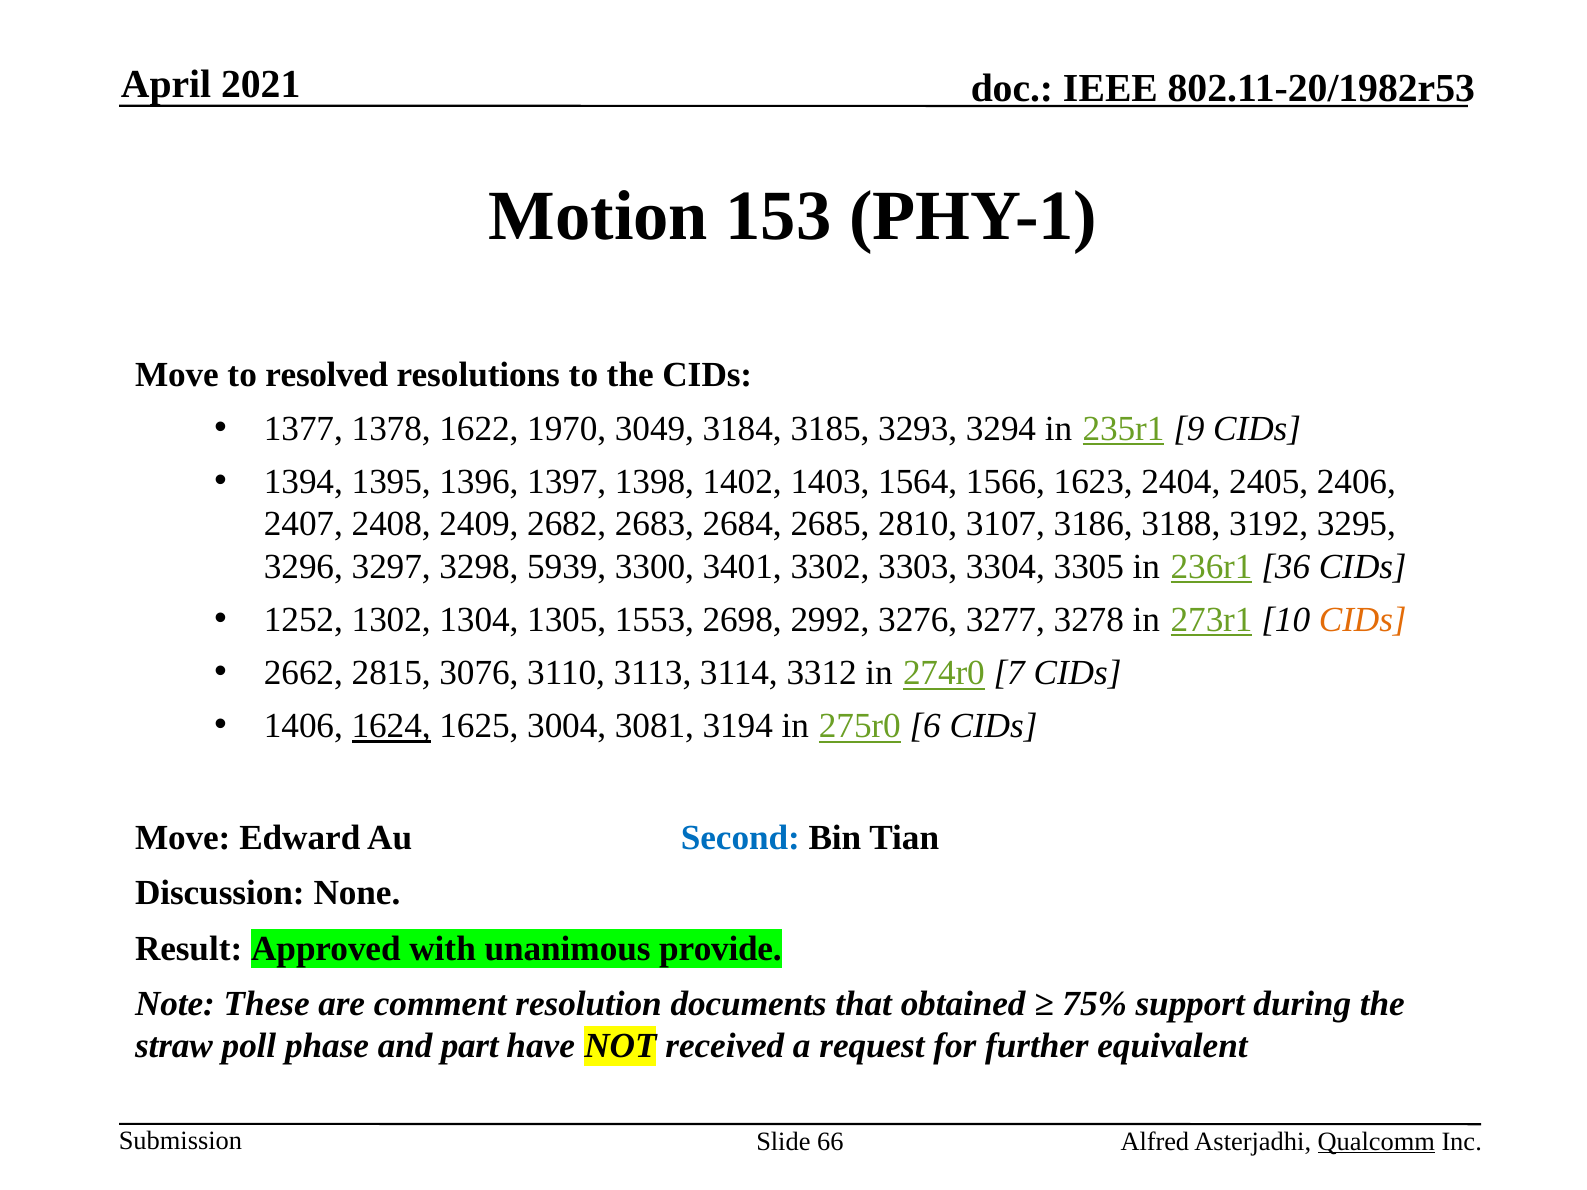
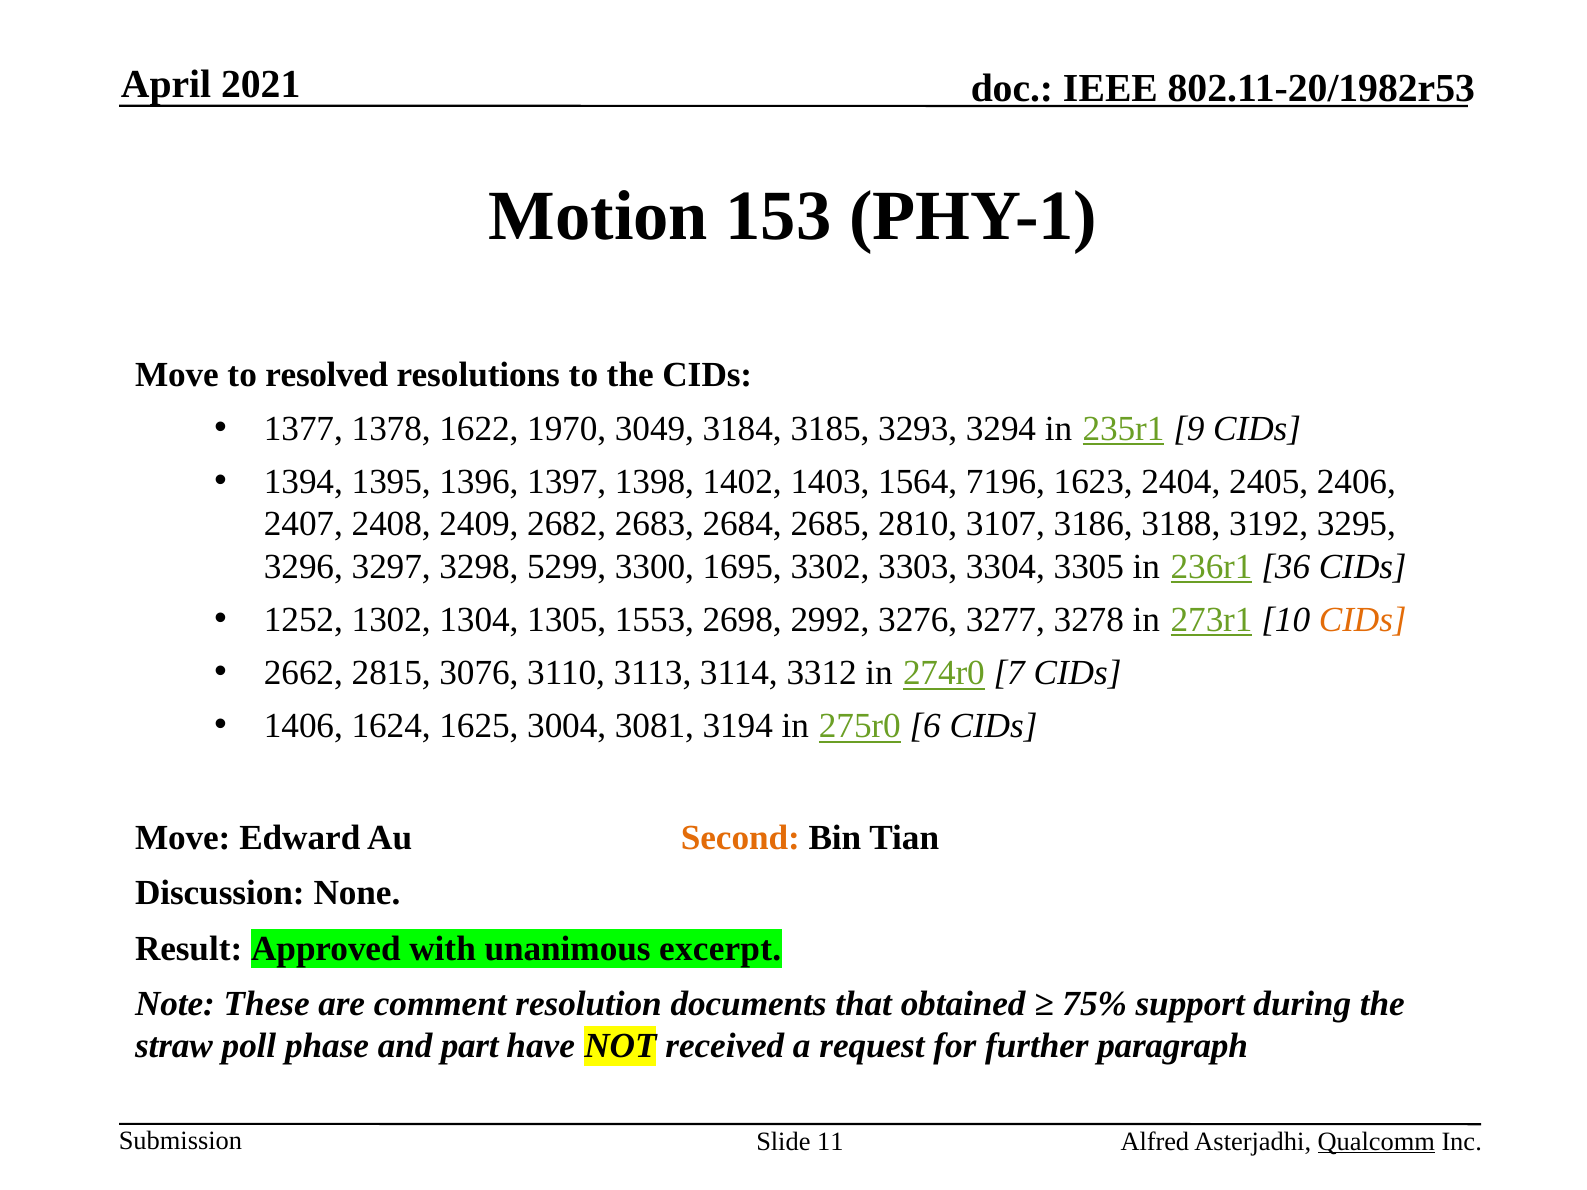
1566: 1566 -> 7196
5939: 5939 -> 5299
3401: 3401 -> 1695
1624 underline: present -> none
Second colour: blue -> orange
provide: provide -> excerpt
equivalent: equivalent -> paragraph
66: 66 -> 11
